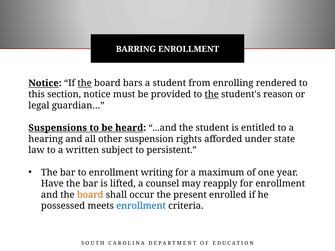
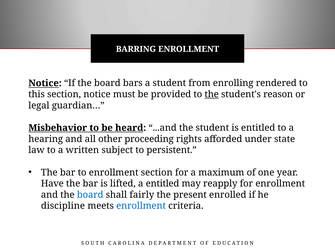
the at (85, 83) underline: present -> none
Suspensions: Suspensions -> Misbehavior
suspension: suspension -> proceeding
enrollment writing: writing -> section
a counsel: counsel -> entitled
board at (90, 195) colour: orange -> blue
occur: occur -> fairly
possessed: possessed -> discipline
